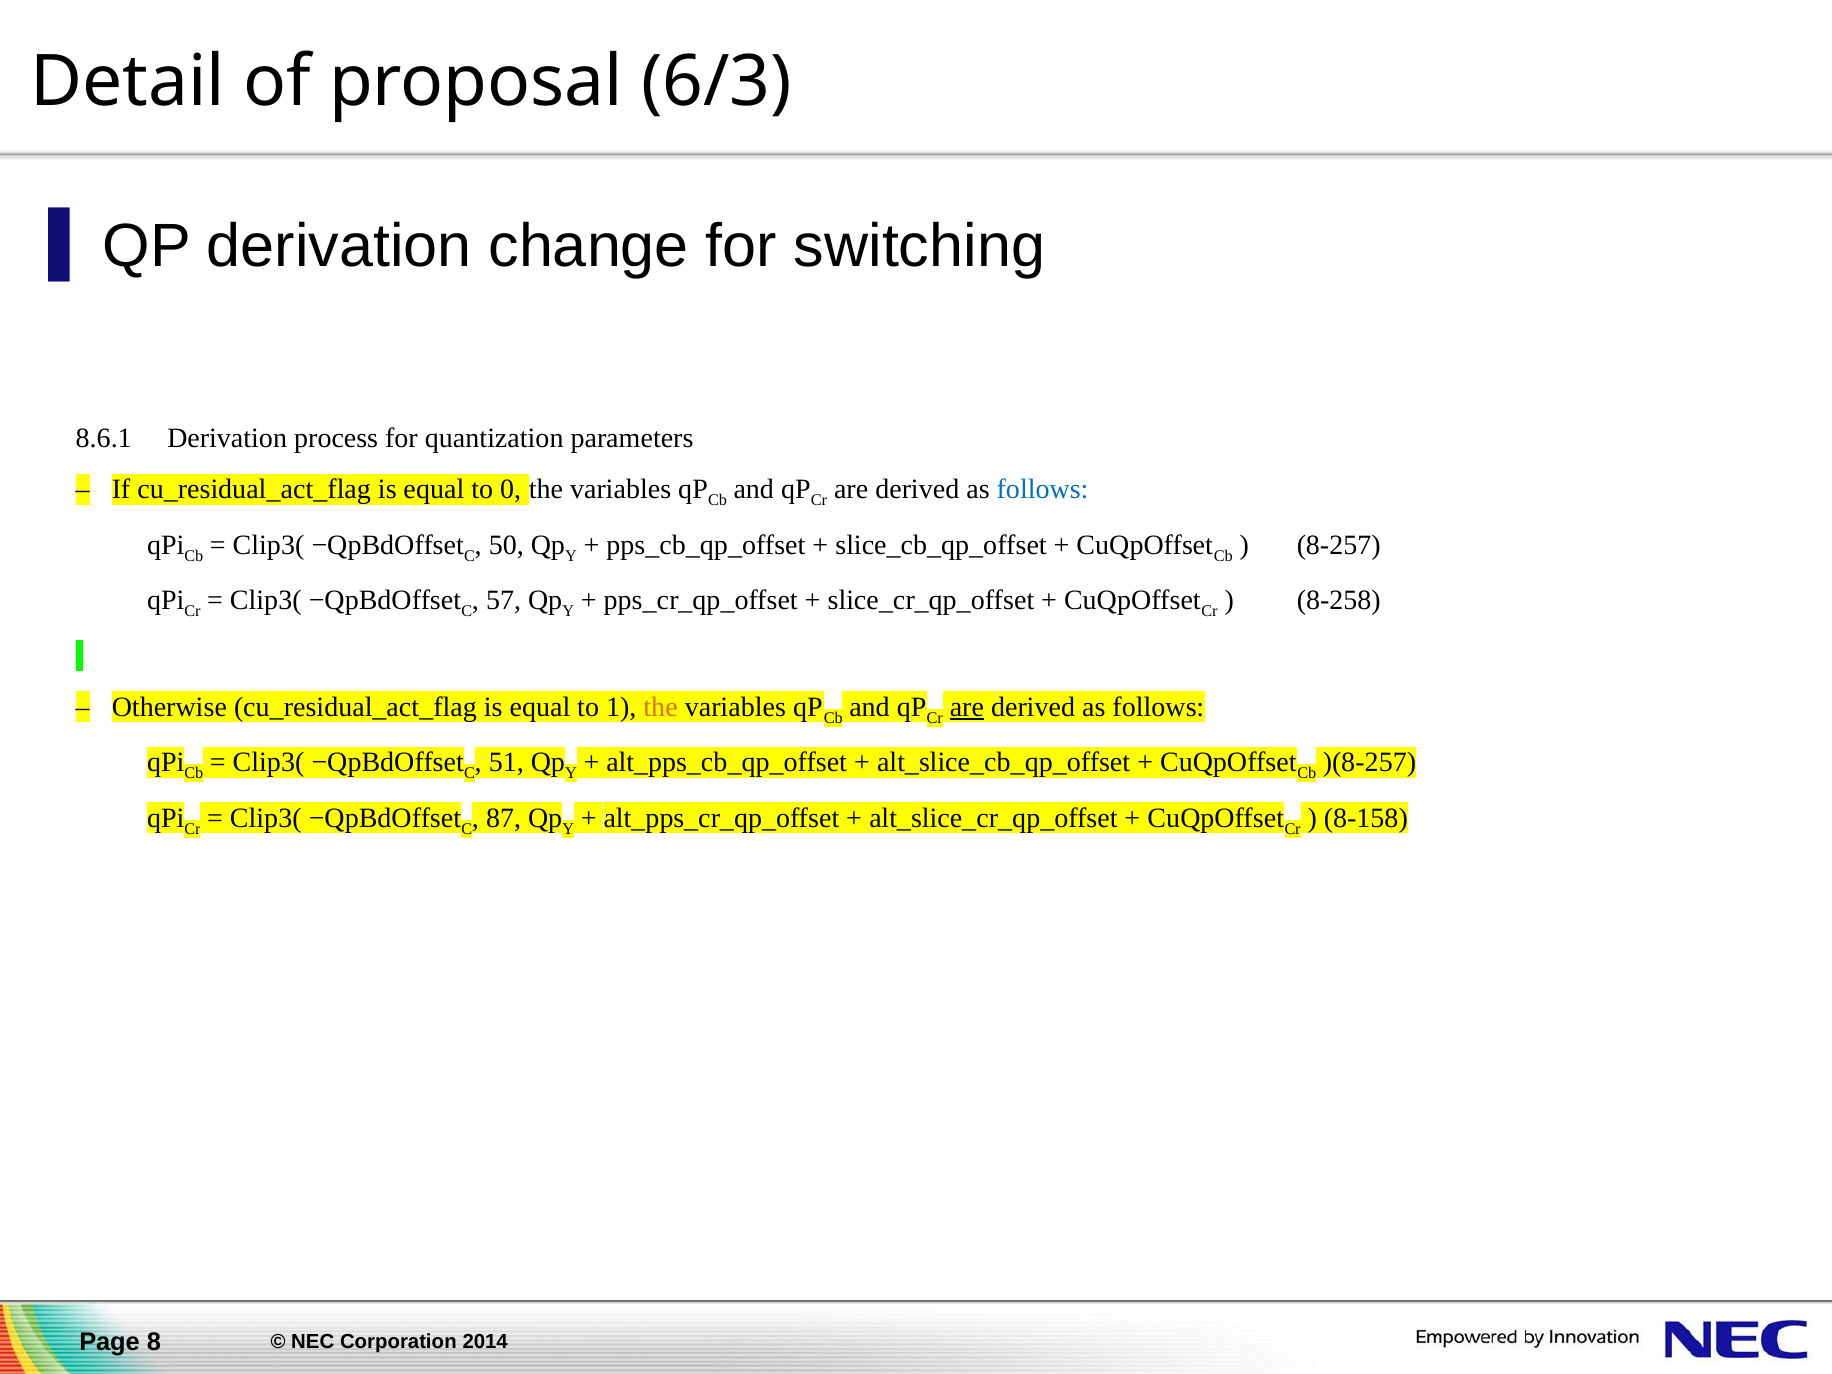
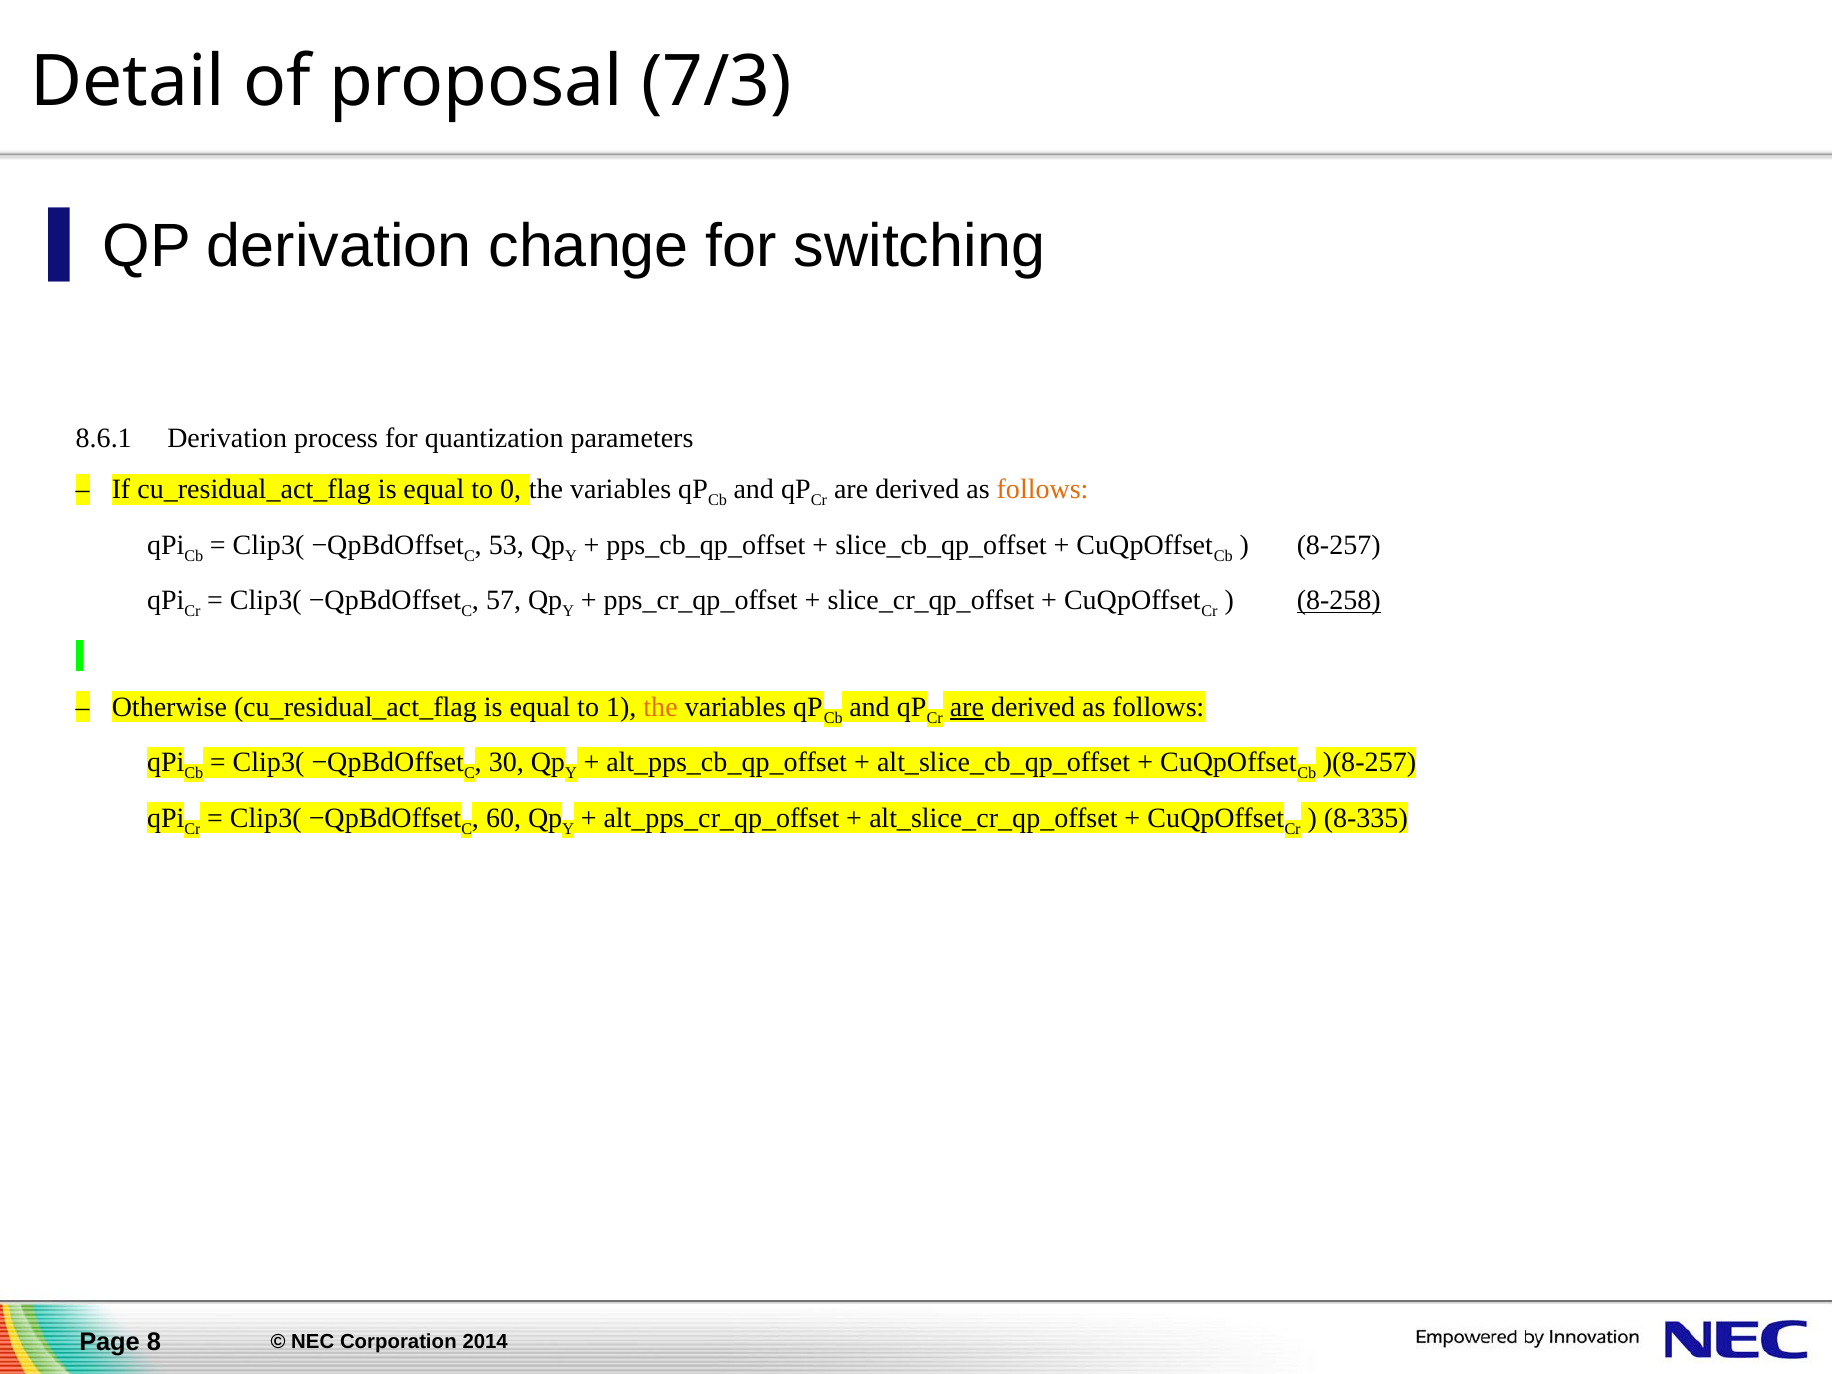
6/3: 6/3 -> 7/3
follows at (1043, 489) colour: blue -> orange
50: 50 -> 53
8‑258 underline: none -> present
51: 51 -> 30
87: 87 -> 60
8‑158: 8‑158 -> 8‑335
